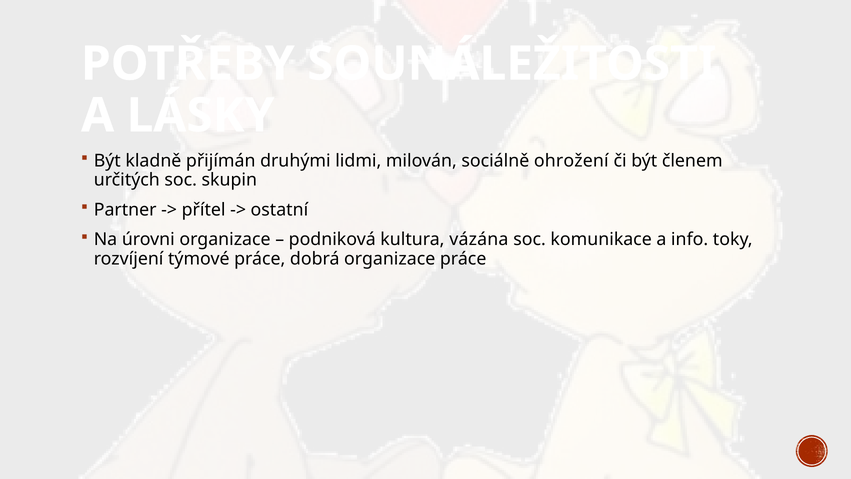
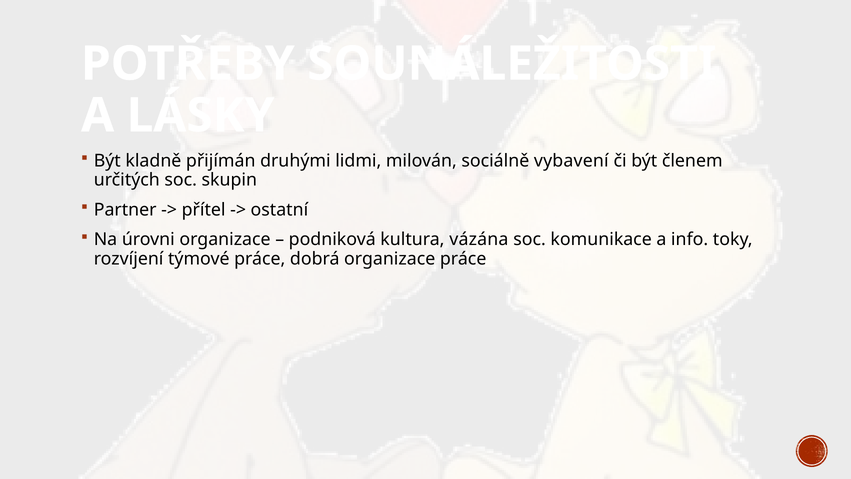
ohrožení: ohrožení -> vybavení
